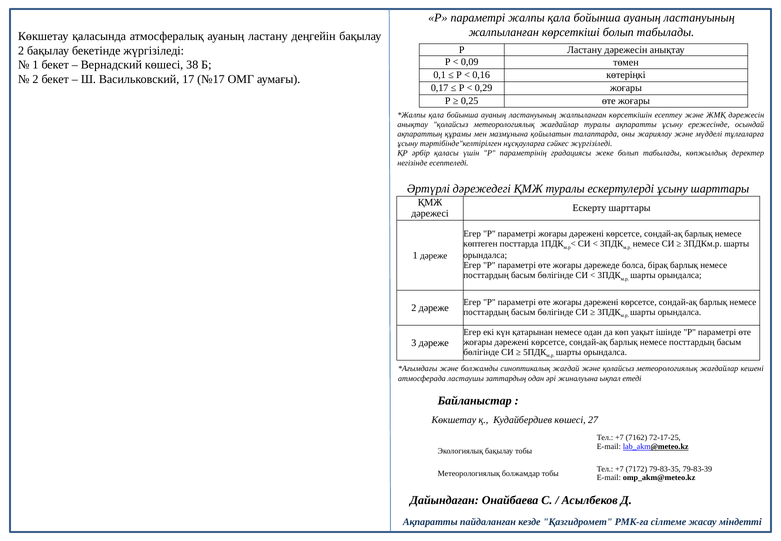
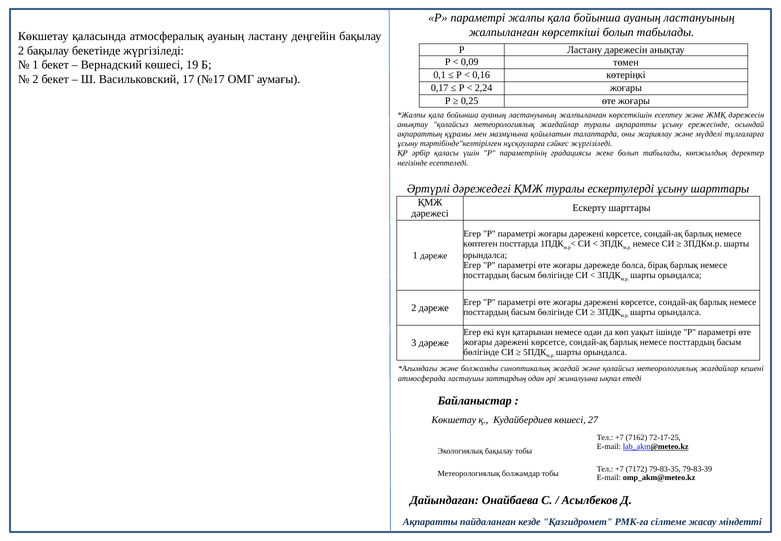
38: 38 -> 19
0,29: 0,29 -> 2,24
